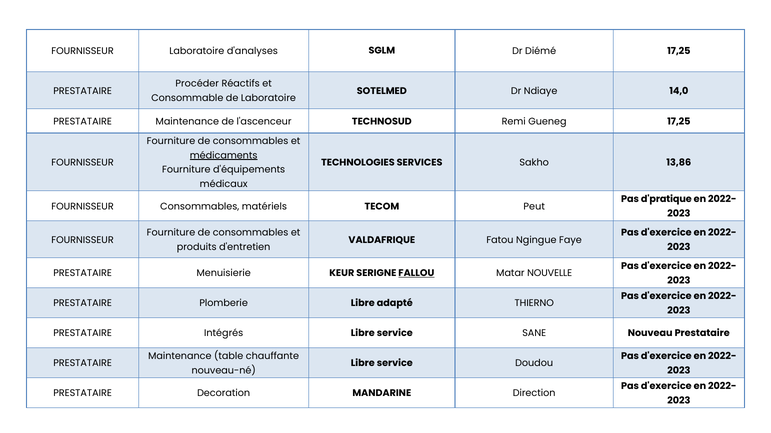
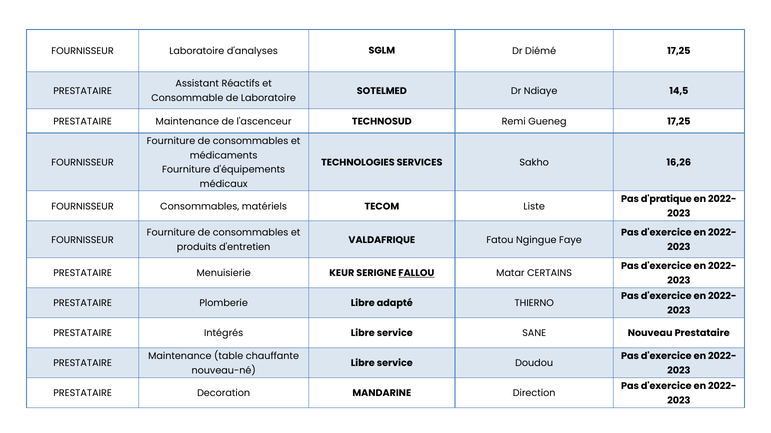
Procéder: Procéder -> Assistant
14,0: 14,0 -> 14,5
médicaments underline: present -> none
13,86: 13,86 -> 16,26
Peut: Peut -> Liste
NOUVELLE: NOUVELLE -> CERTAINS
